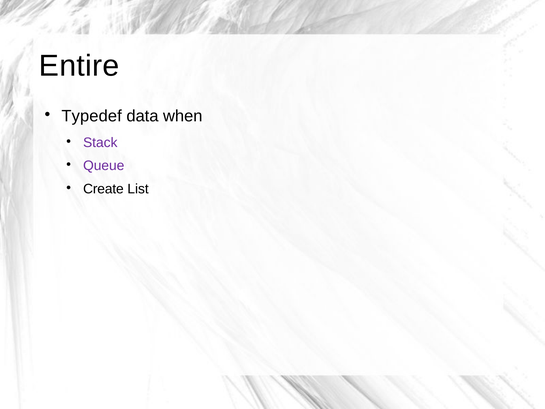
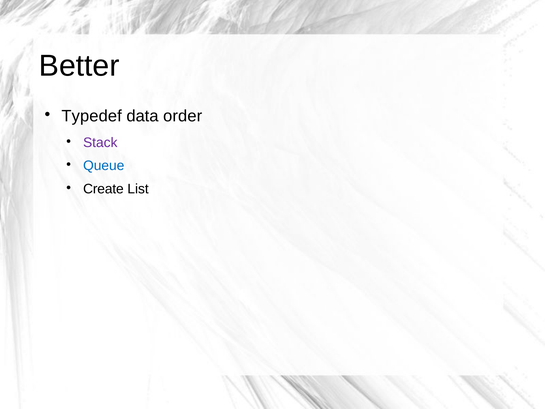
Entire: Entire -> Better
when: when -> order
Queue colour: purple -> blue
